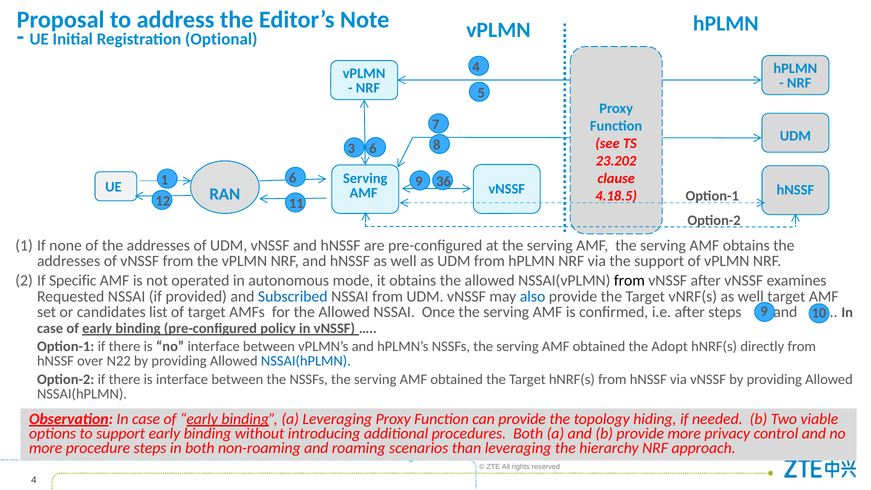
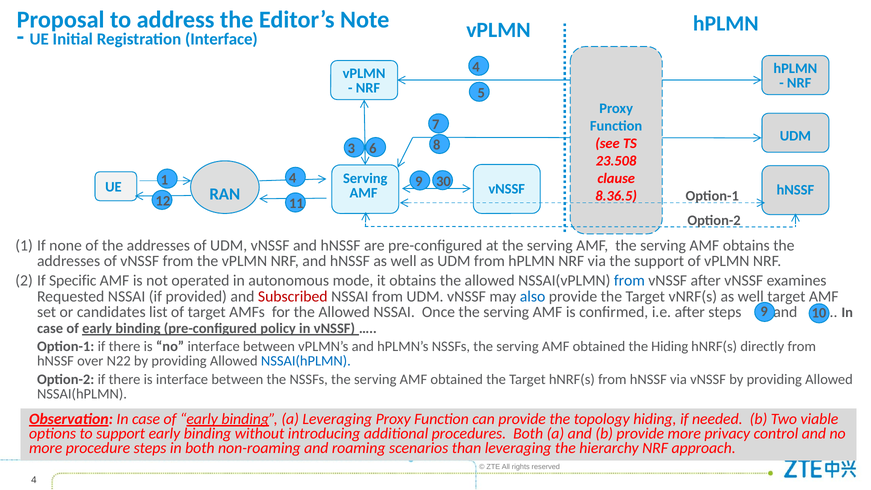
Registration Optional: Optional -> Interface
23.202: 23.202 -> 23.508
1 6: 6 -> 4
36: 36 -> 30
4.18.5: 4.18.5 -> 8.36.5
from at (629, 281) colour: black -> blue
Subscribed colour: blue -> red
the Adopt: Adopt -> Hiding
